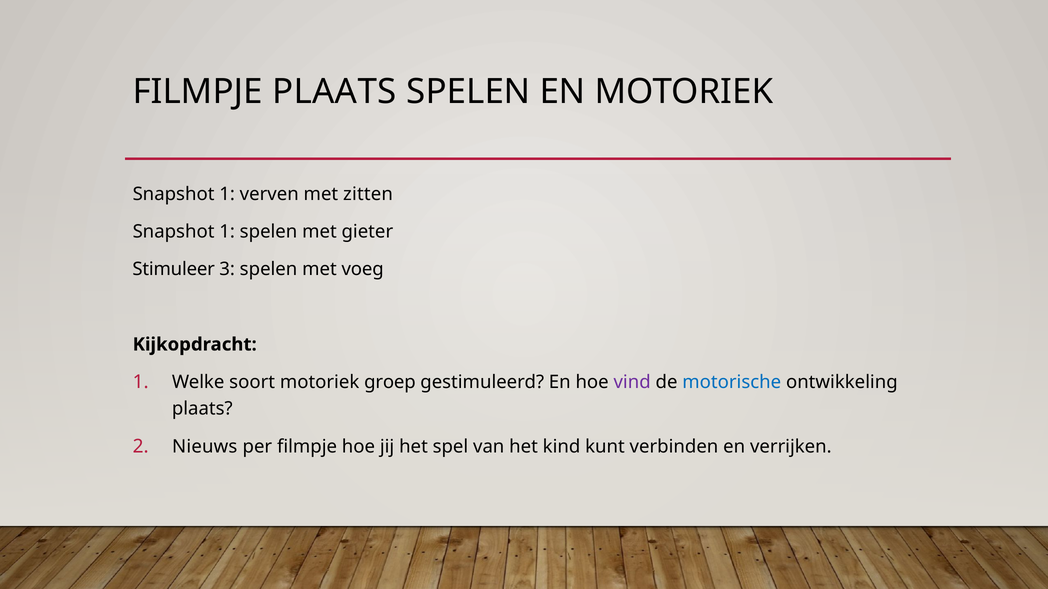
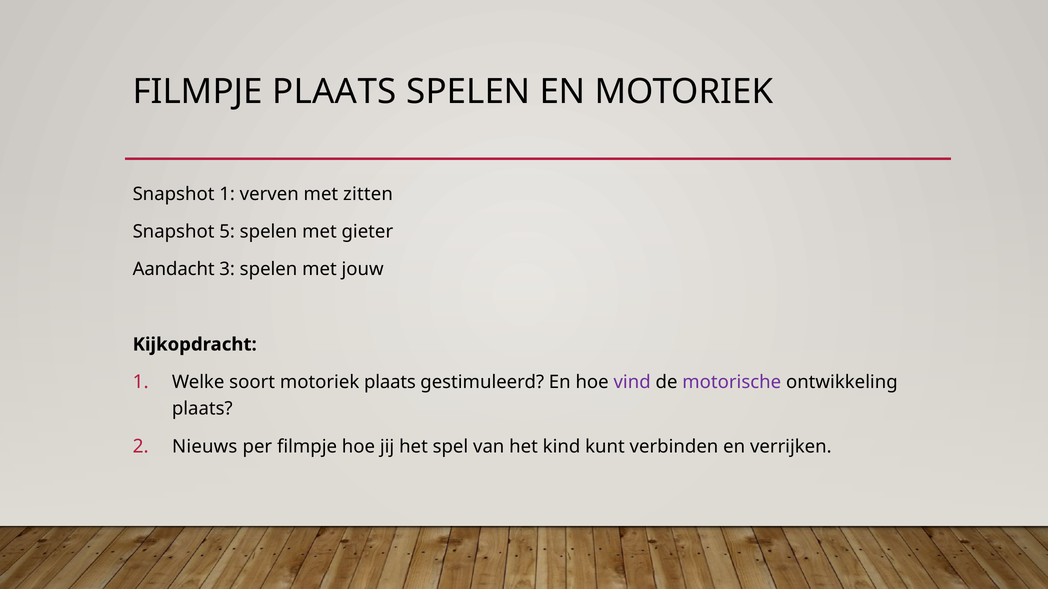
1 at (227, 232): 1 -> 5
Stimuleer: Stimuleer -> Aandacht
voeg: voeg -> jouw
motoriek groep: groep -> plaats
motorische colour: blue -> purple
